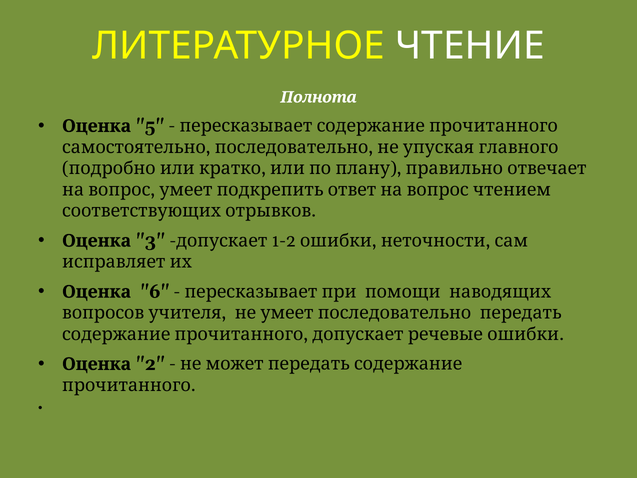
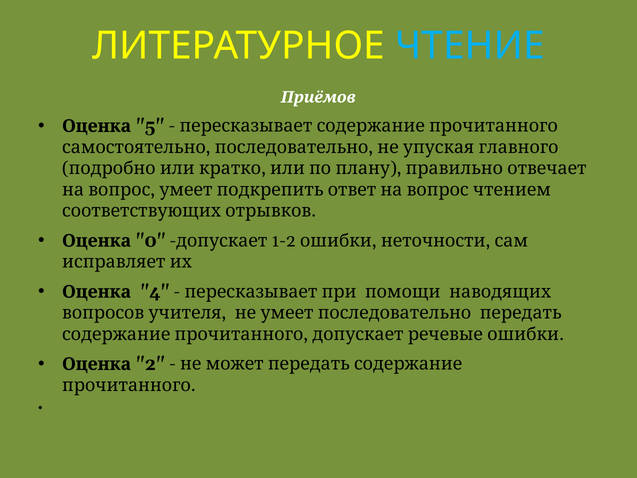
ЧТЕНИЕ colour: white -> light blue
Полнота: Полнота -> Приёмов
3: 3 -> 0
6: 6 -> 4
